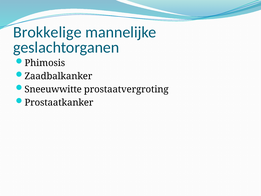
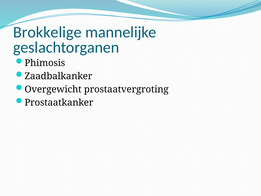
Sneeuwwitte: Sneeuwwitte -> Overgewicht
